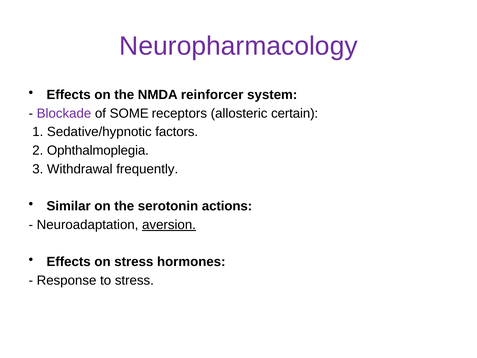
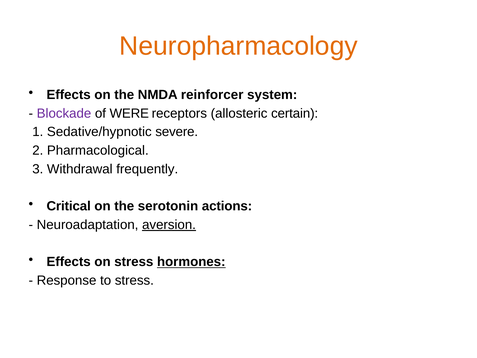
Neuropharmacology colour: purple -> orange
SOME: SOME -> WERE
factors: factors -> severe
Ophthalmoplegia: Ophthalmoplegia -> Pharmacological
Similar: Similar -> Critical
hormones underline: none -> present
